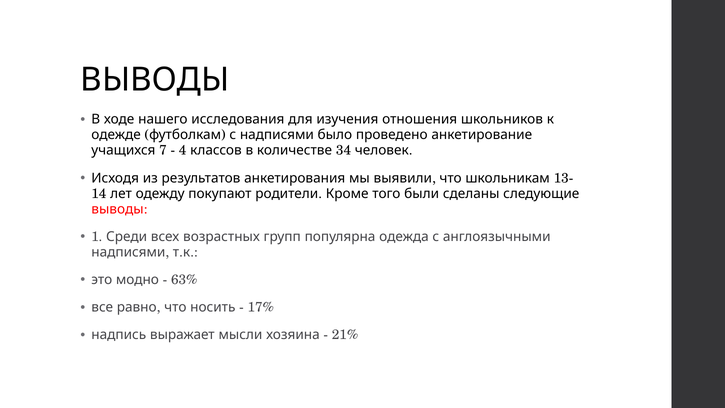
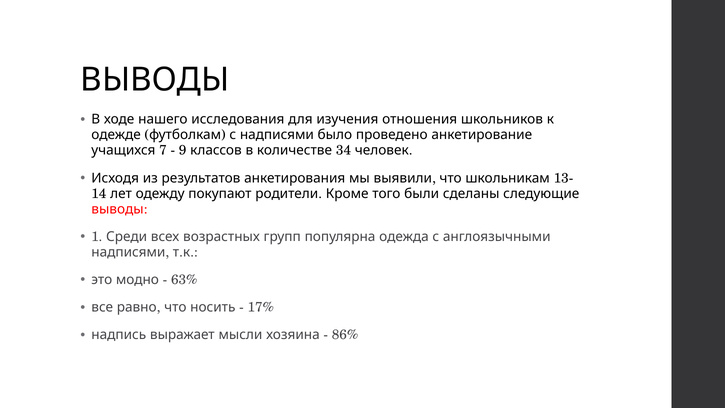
4: 4 -> 9
21%: 21% -> 86%
